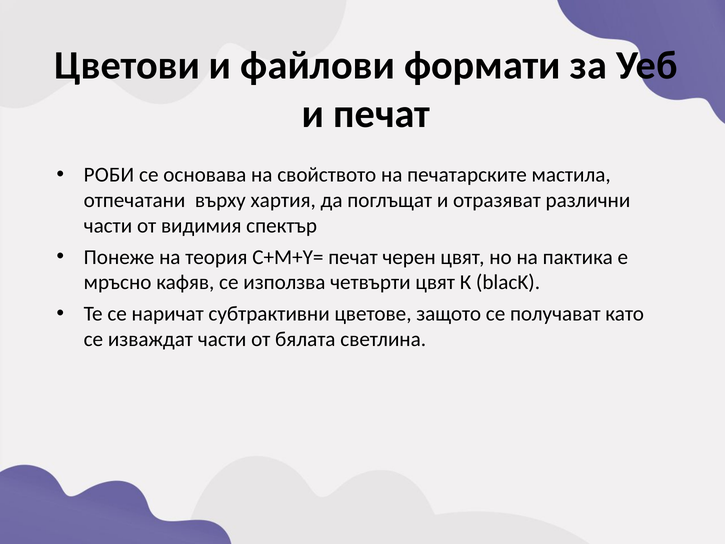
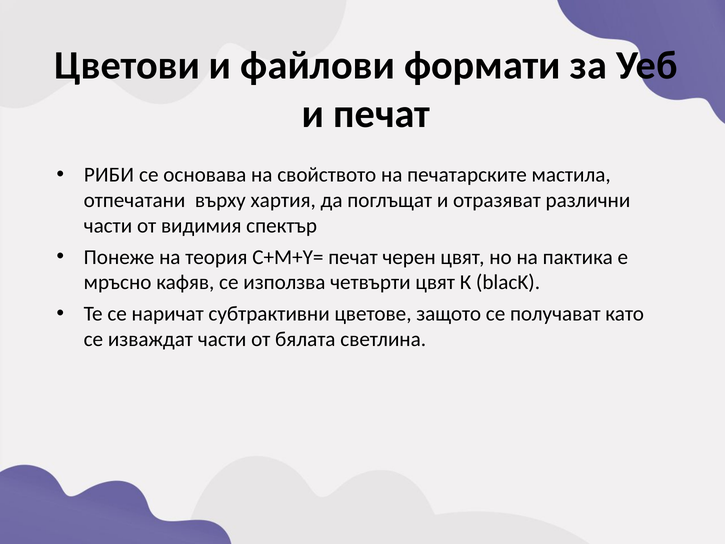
РОБИ: РОБИ -> РИБИ
